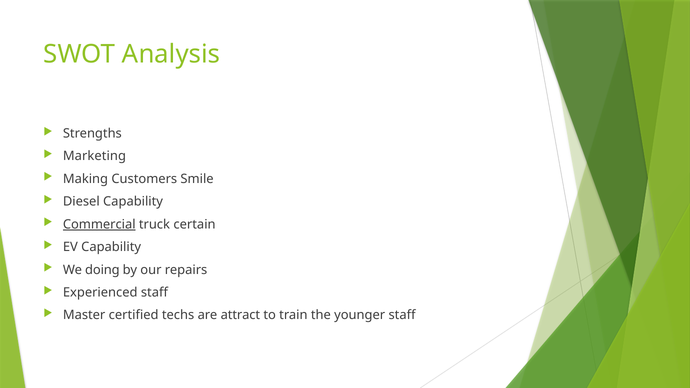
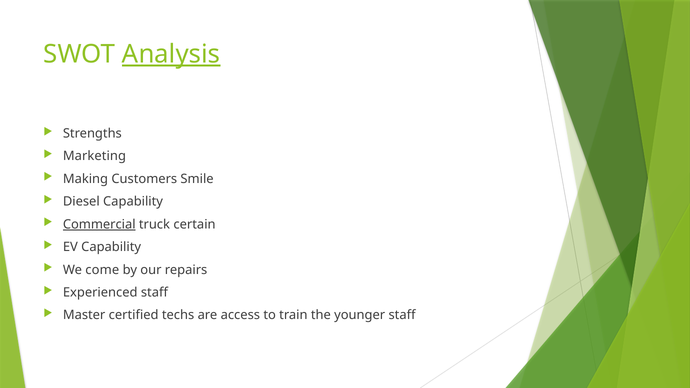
Analysis underline: none -> present
doing: doing -> come
attract: attract -> access
